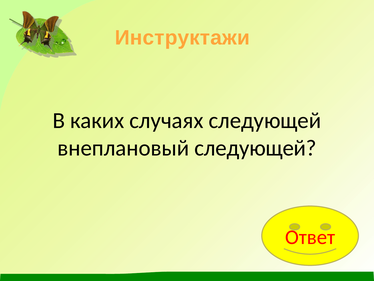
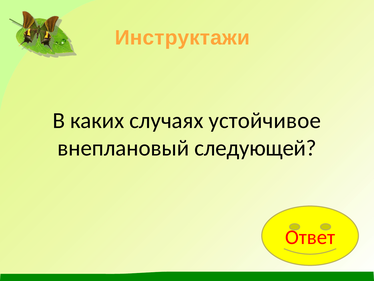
случаях следующей: следующей -> устойчивое
